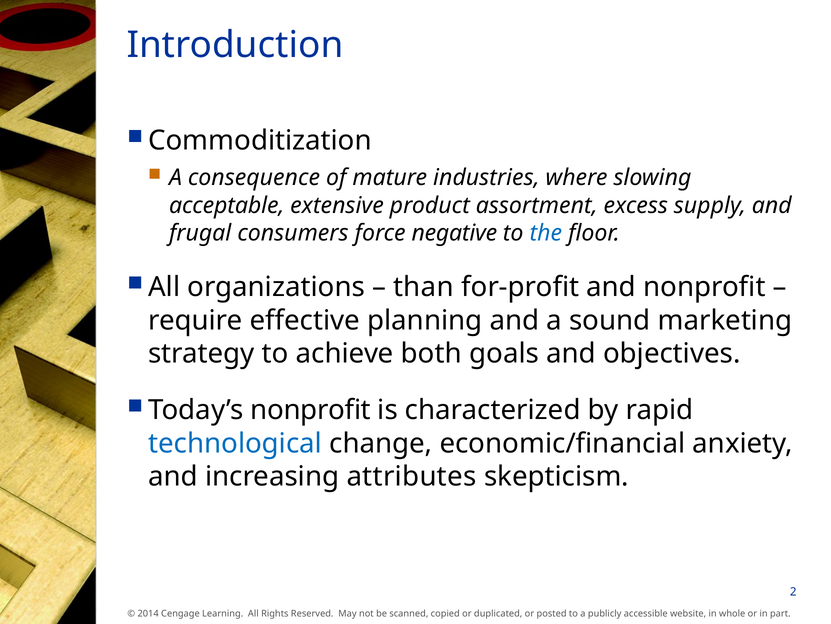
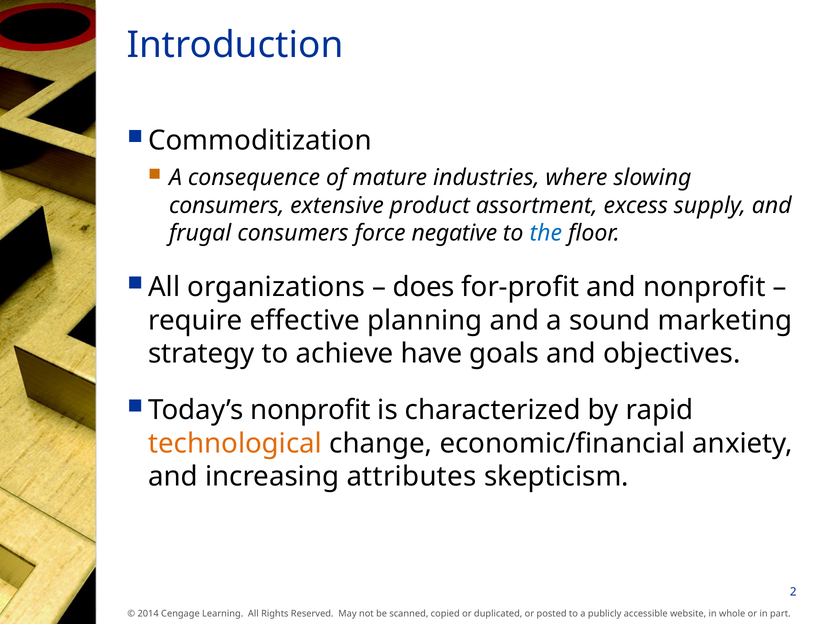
acceptable at (227, 205): acceptable -> consumers
than: than -> does
both: both -> have
technological colour: blue -> orange
